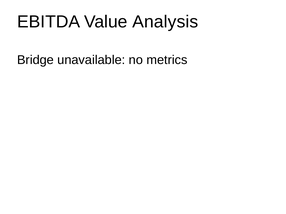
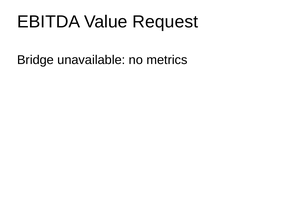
Analysis: Analysis -> Request
